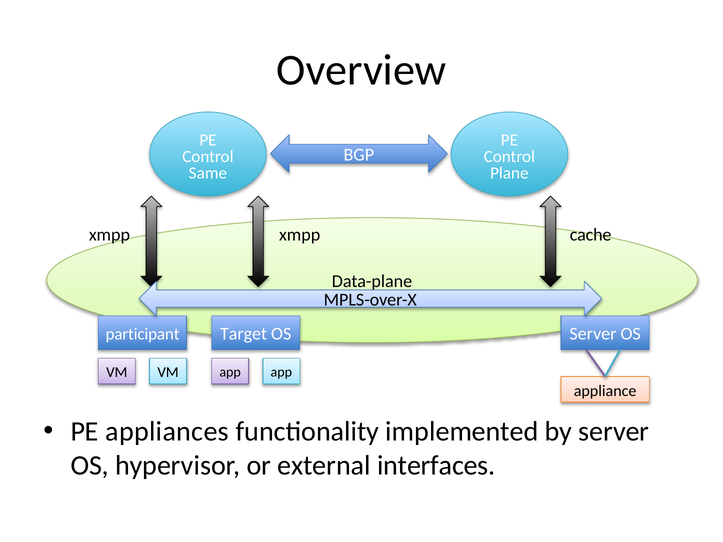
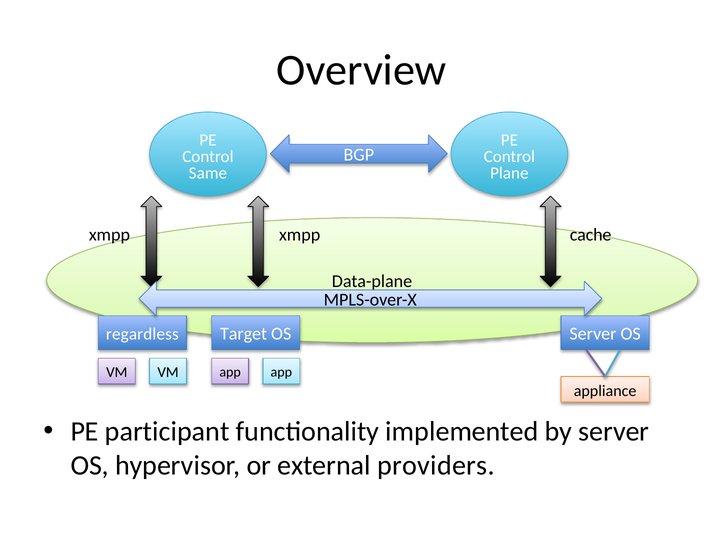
participant: participant -> regardless
appliances: appliances -> participant
interfaces: interfaces -> providers
